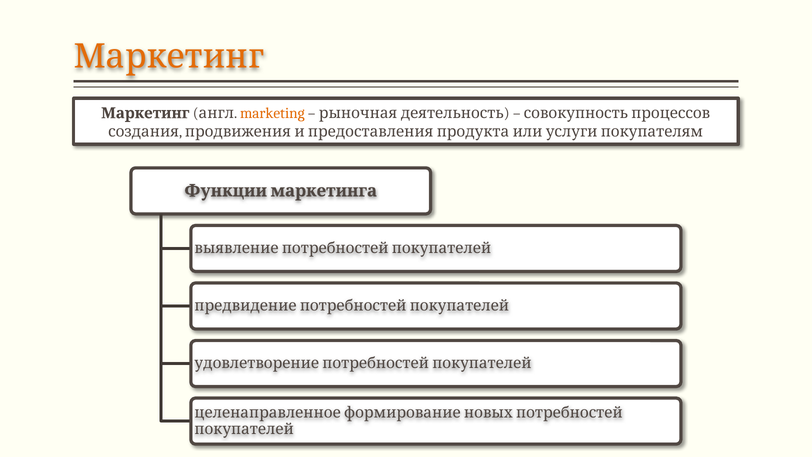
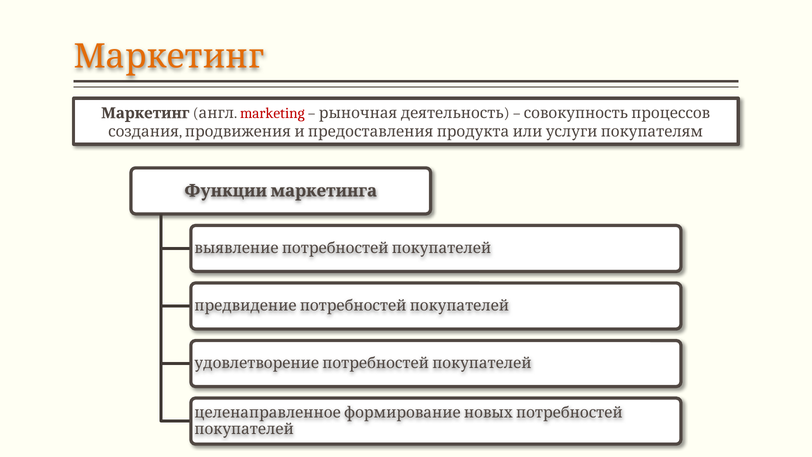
marketing colour: orange -> red
